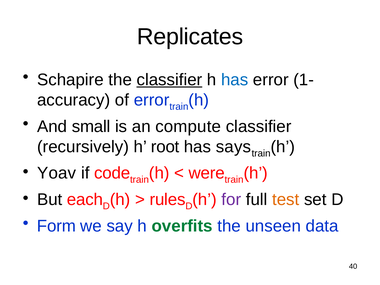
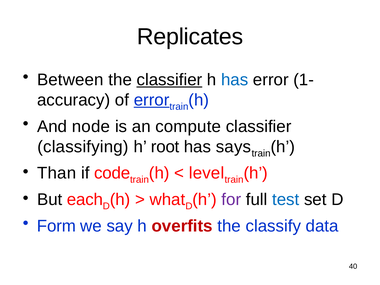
Schapire: Schapire -> Between
error at (152, 100) underline: none -> present
small: small -> node
recursively: recursively -> classifying
Yoav: Yoav -> Than
were: were -> level
rules: rules -> what
test colour: orange -> blue
overfits colour: green -> red
unseen: unseen -> classify
